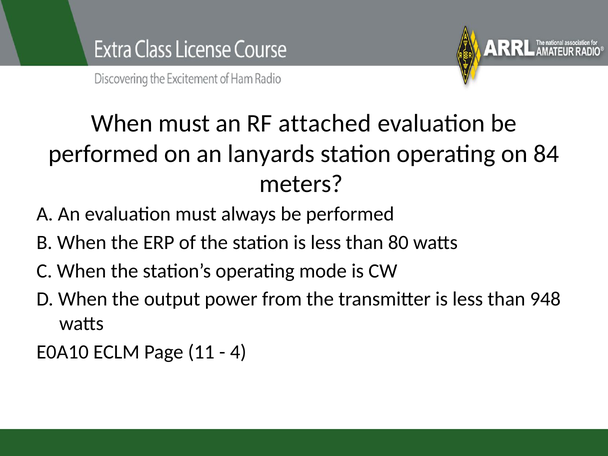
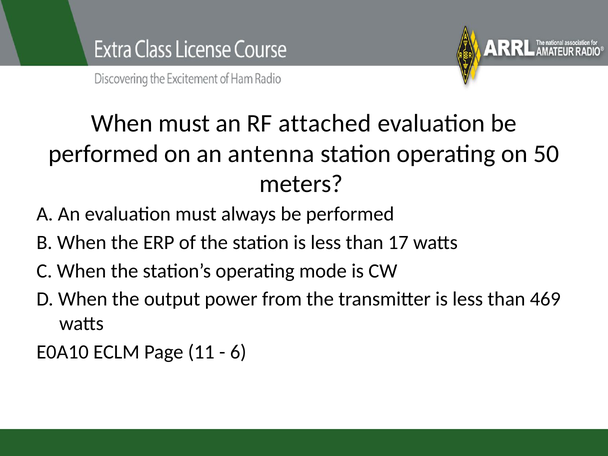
lanyards: lanyards -> antenna
84: 84 -> 50
80: 80 -> 17
948: 948 -> 469
4: 4 -> 6
